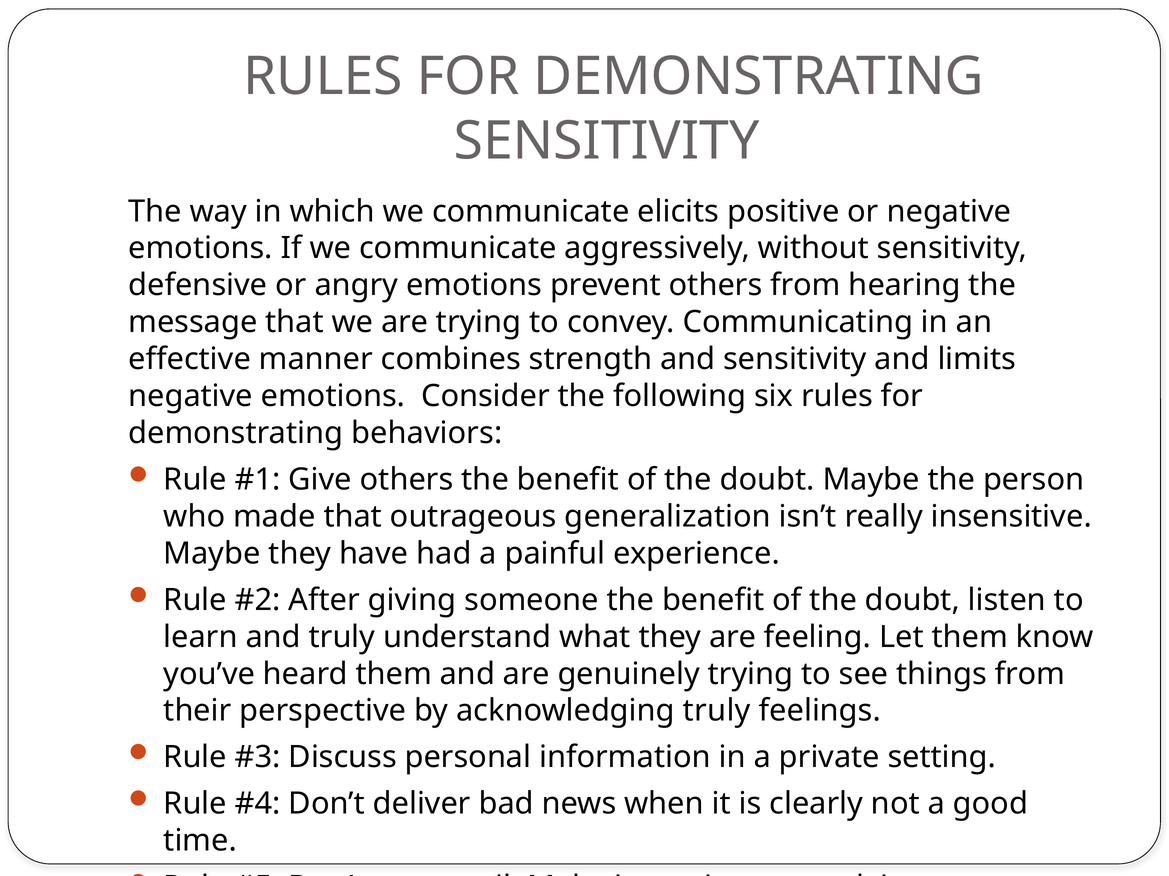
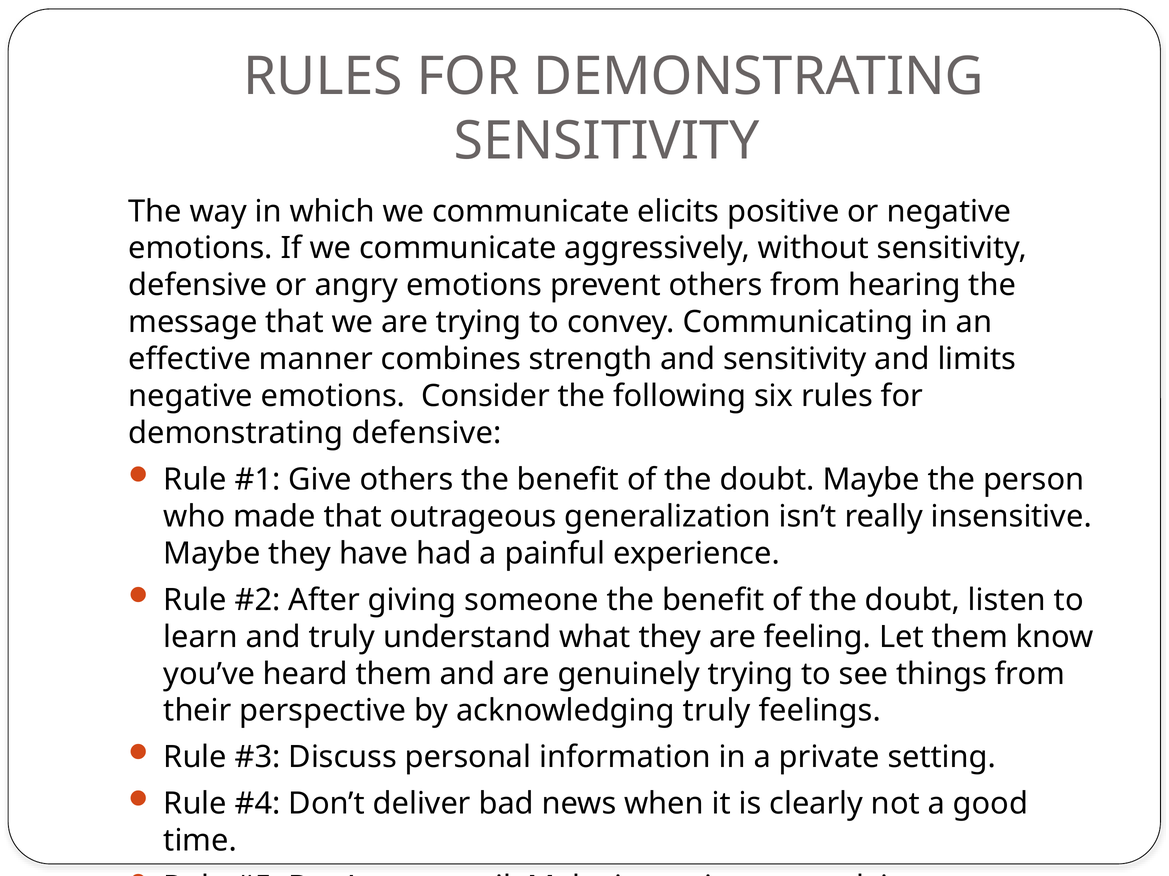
demonstrating behaviors: behaviors -> defensive
